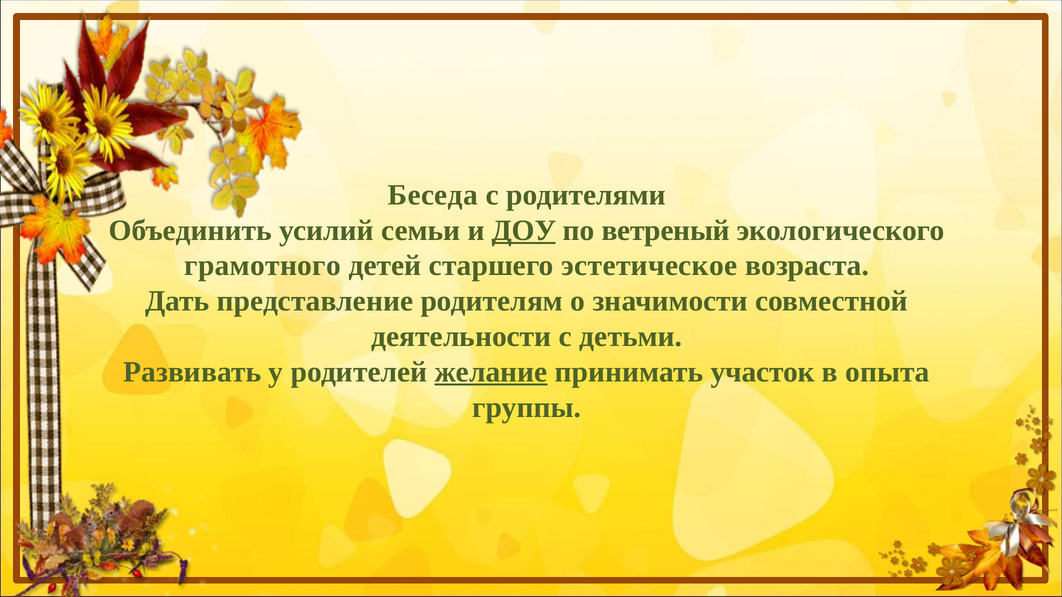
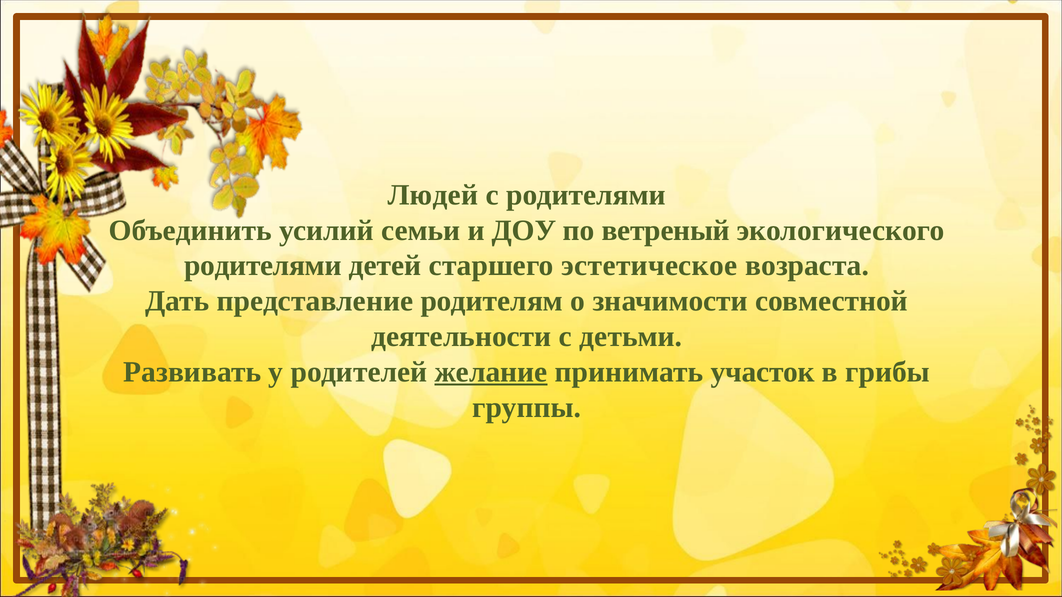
Беседа: Беседа -> Людей
ДОУ underline: present -> none
грамотного at (263, 266): грамотного -> родителями
опыта: опыта -> грибы
